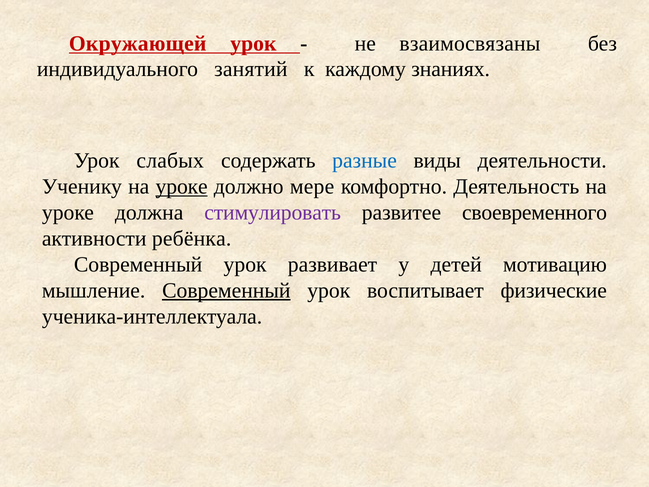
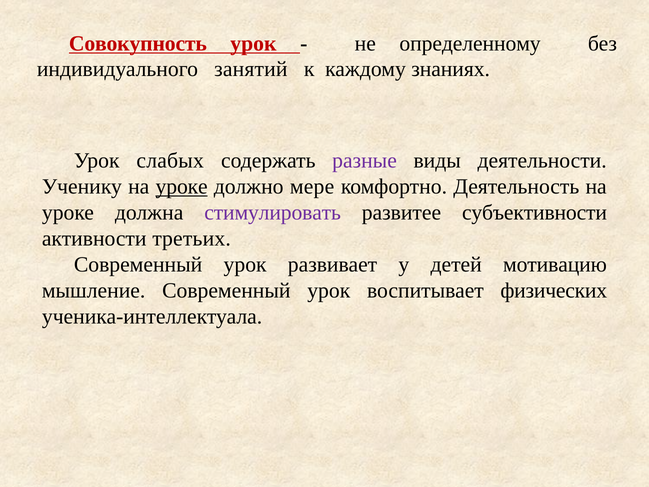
Окружающей: Окружающей -> Совокупность
взаимосвязаны: взаимосвязаны -> определенному
разные colour: blue -> purple
своевременного: своевременного -> субъективности
ребёнка: ребёнка -> третьих
Современный at (226, 290) underline: present -> none
физические: физические -> физических
